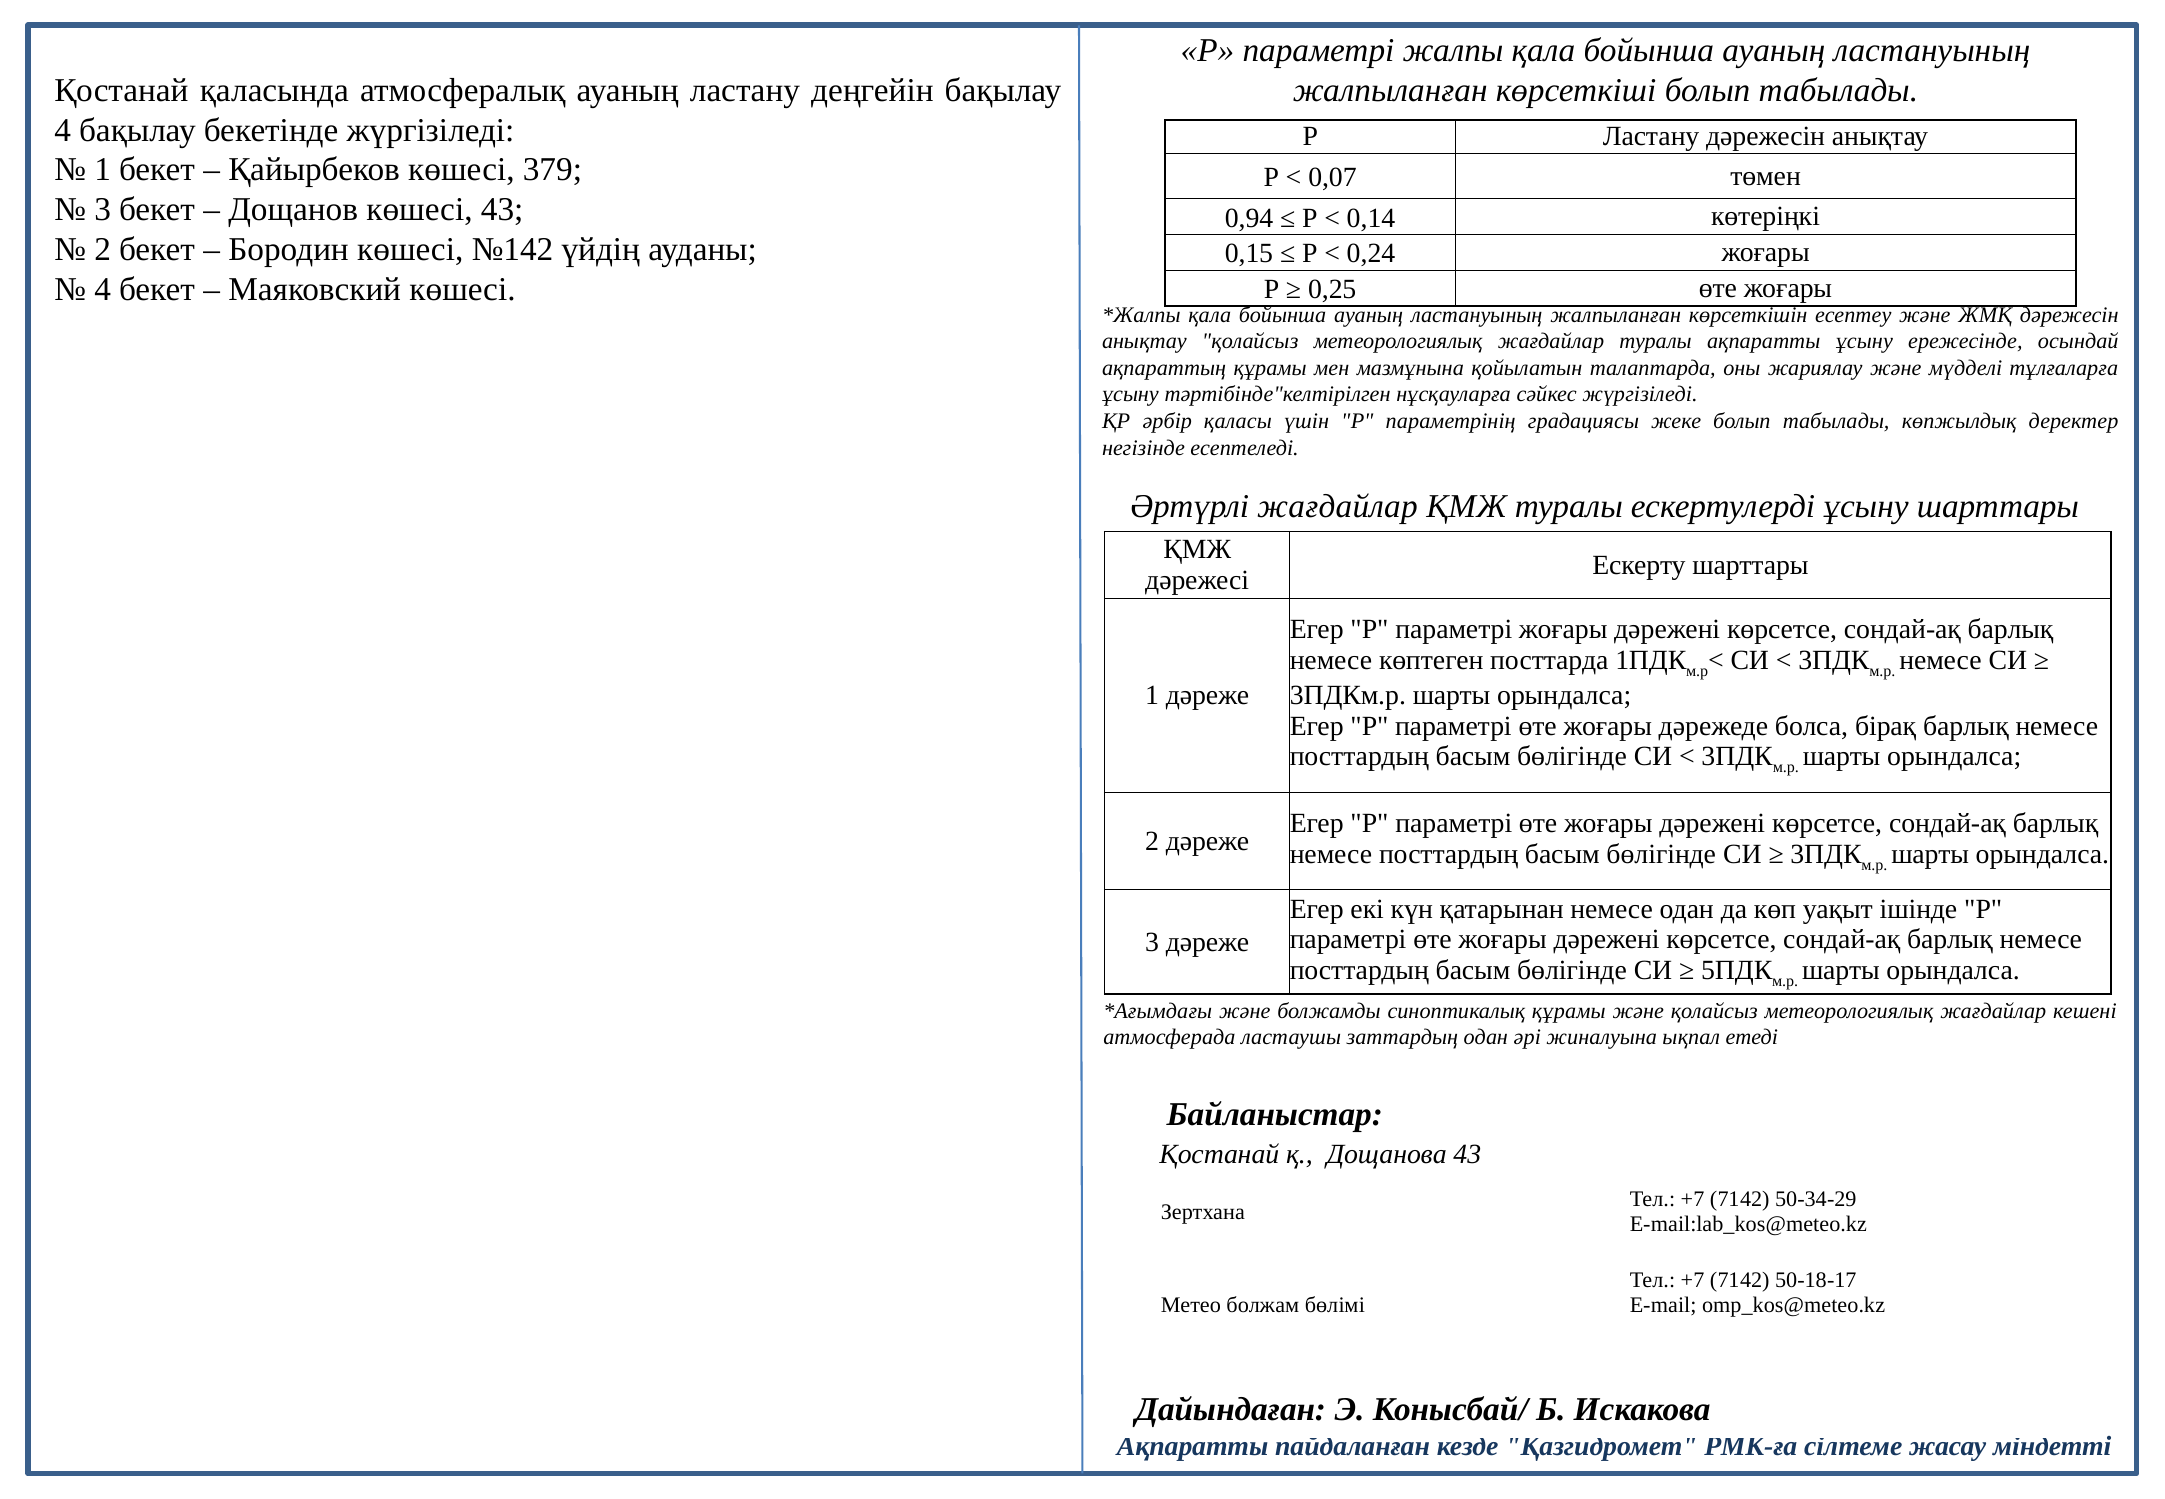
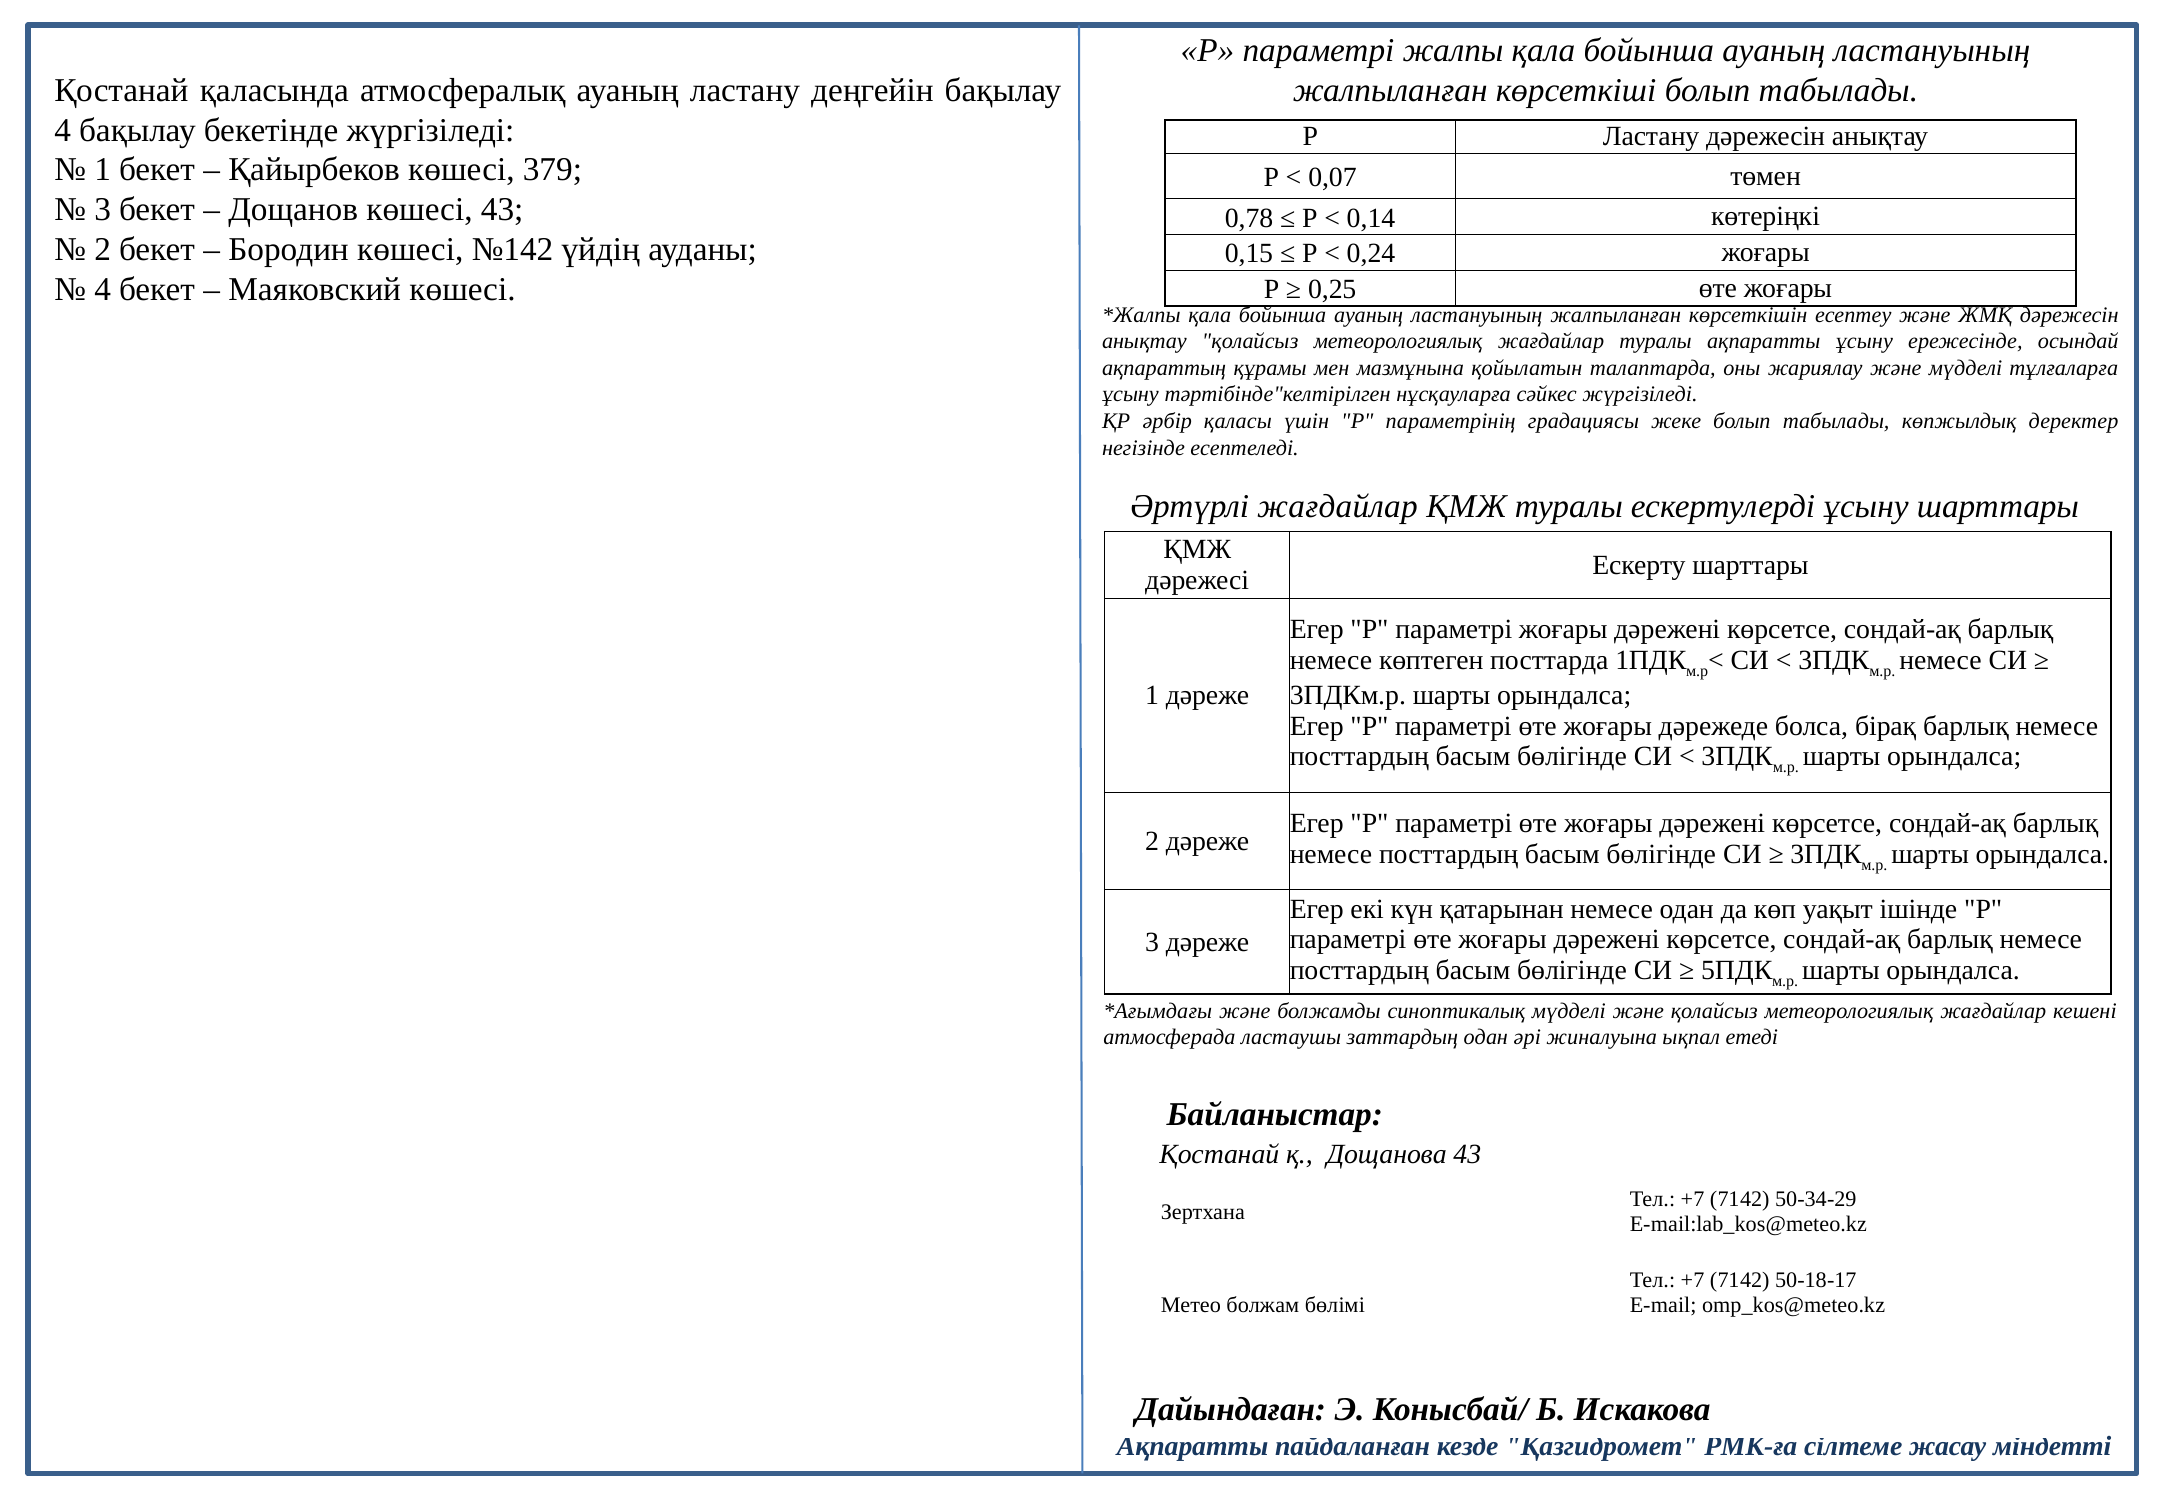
0,94: 0,94 -> 0,78
синоптикалық құрамы: құрамы -> мүдделі
